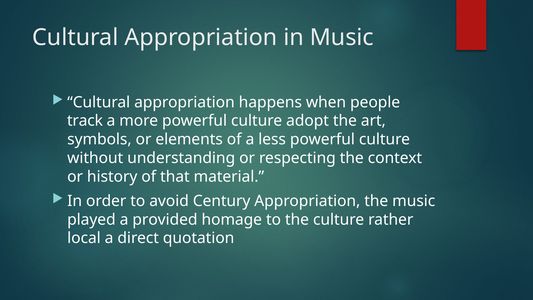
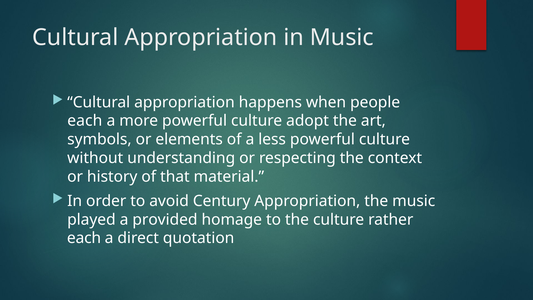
track at (85, 121): track -> each
local at (84, 238): local -> each
